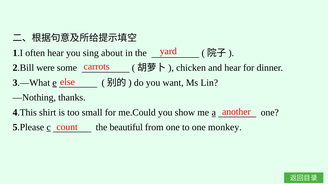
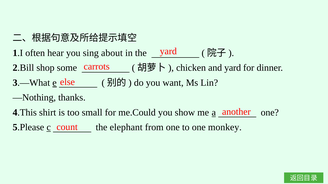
were: were -> shop
and hear: hear -> yard
beautiful: beautiful -> elephant
